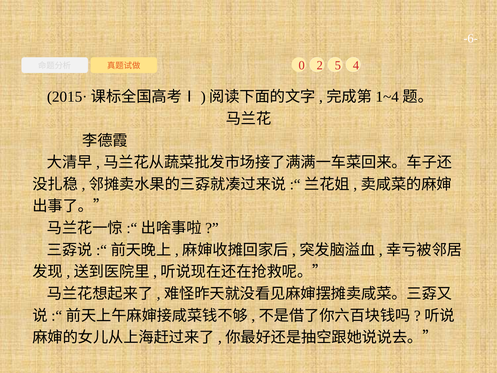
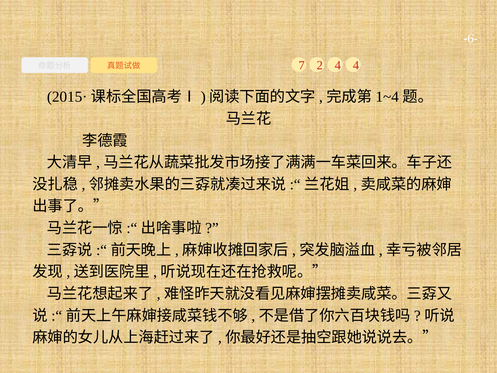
0: 0 -> 7
2 5: 5 -> 4
